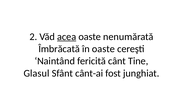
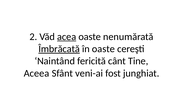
Îmbrăcată underline: none -> present
Glasul: Glasul -> Aceea
cânt-ai: cânt-ai -> veni-ai
